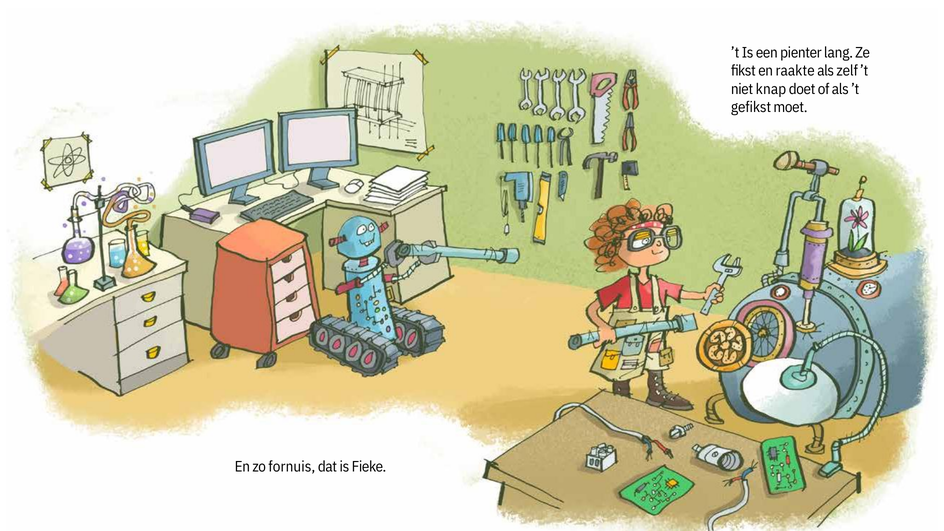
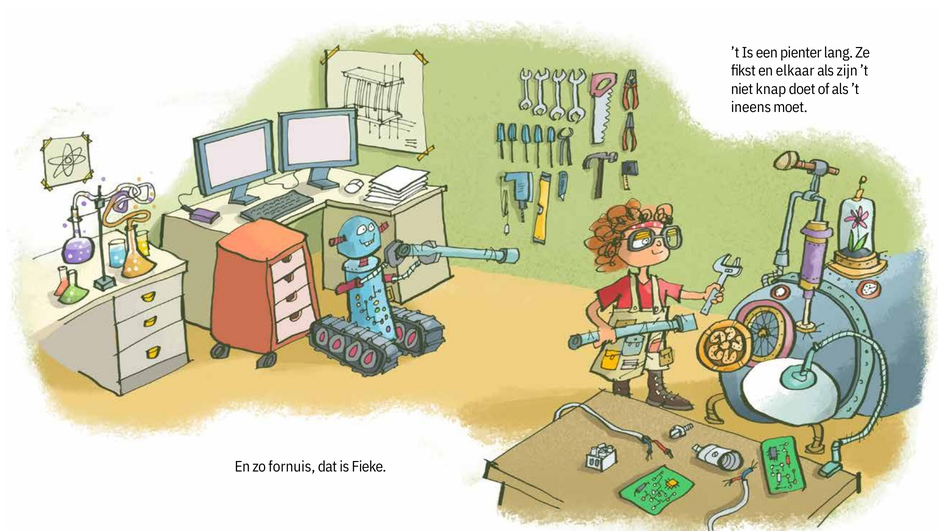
raakte: raakte -> elkaar
zelf: zelf -> zijn
gefikst: gefikst -> ineens
